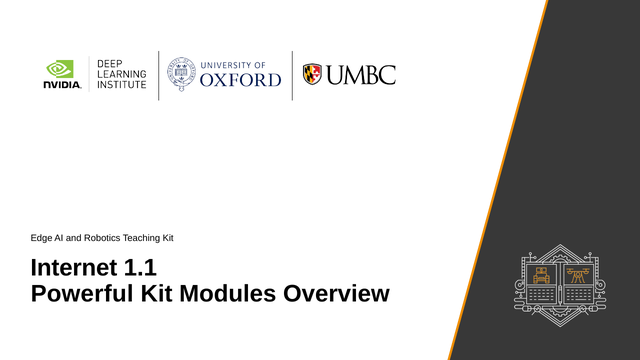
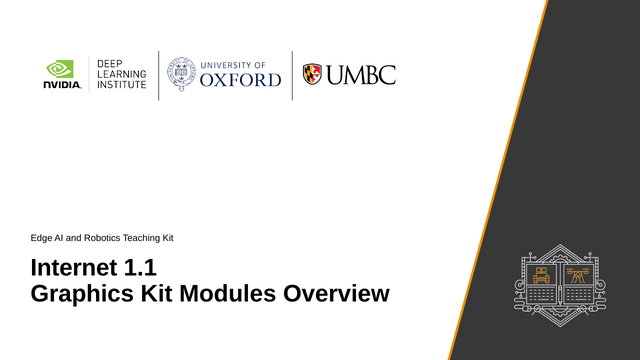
Powerful: Powerful -> Graphics
